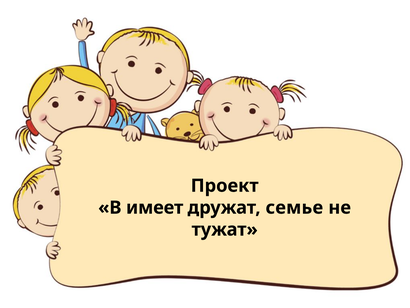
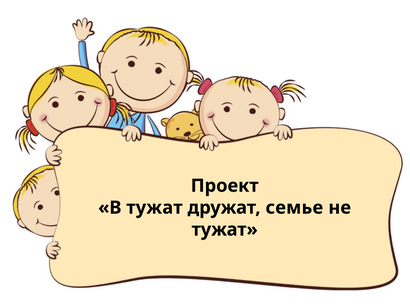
В имеет: имеет -> тужат
